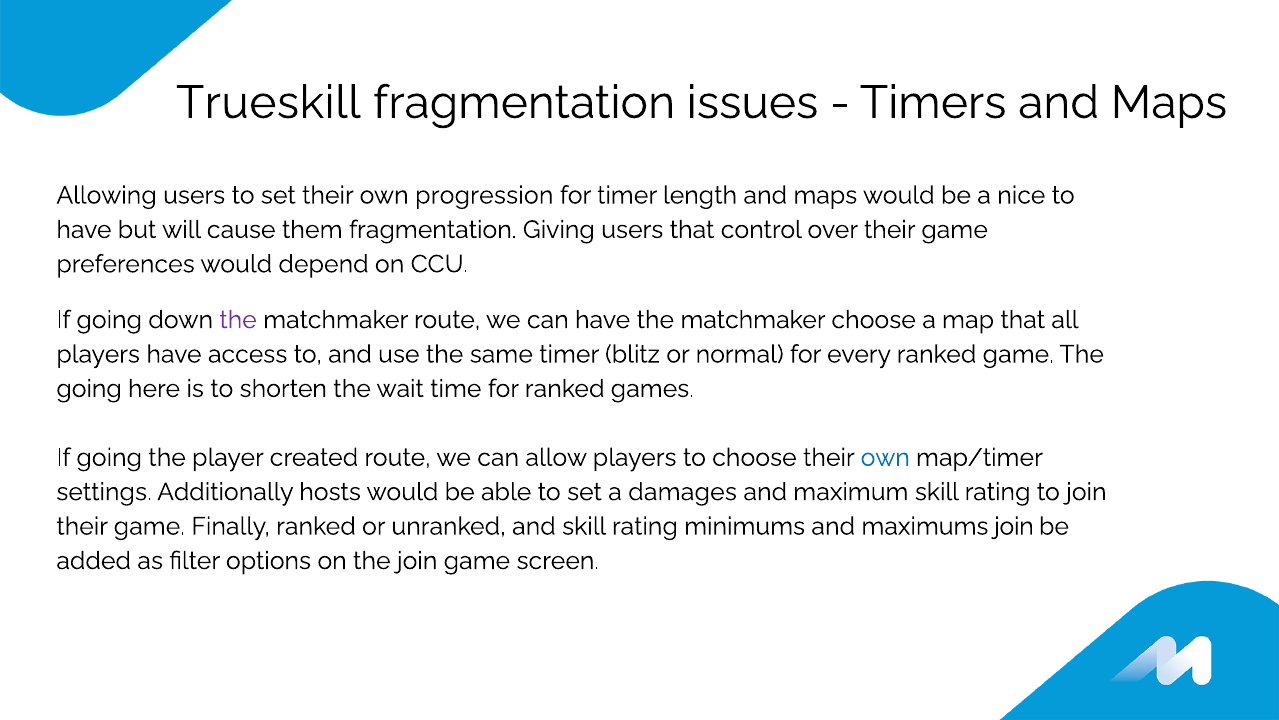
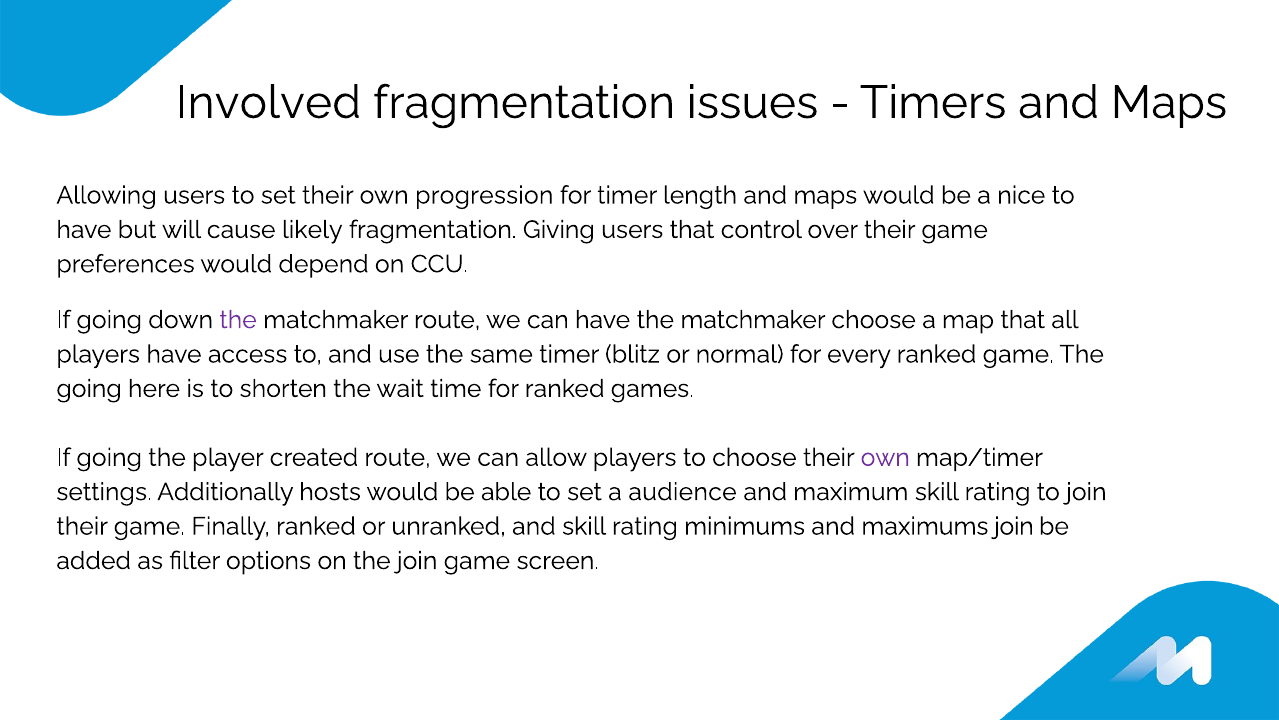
Trueskill: Trueskill -> Involved
them: them -> likely
own at (885, 457) colour: blue -> purple
damages: damages -> audience
